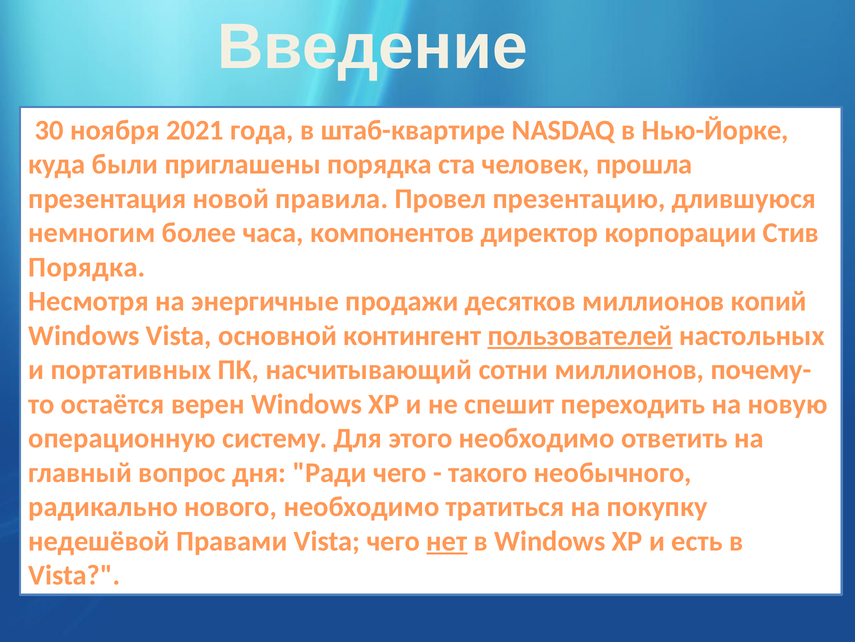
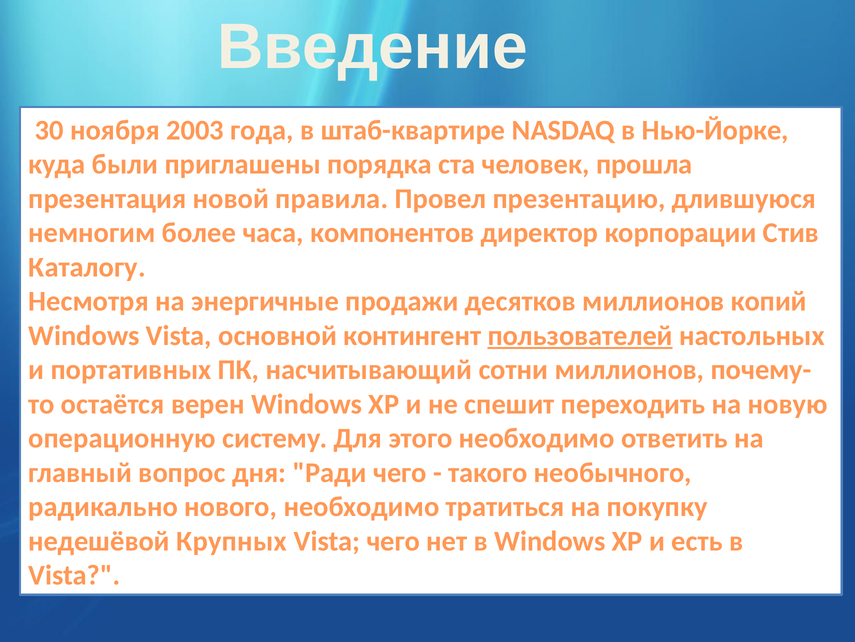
2021: 2021 -> 2003
Порядка at (87, 267): Порядка -> Каталогу
Правами: Правами -> Крупных
нет underline: present -> none
